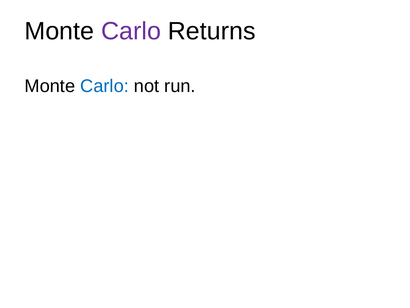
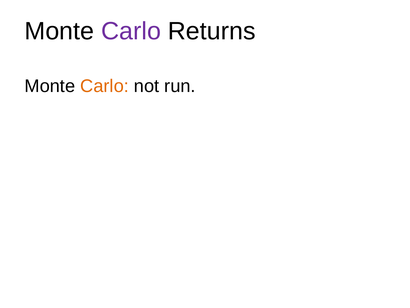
Carlo at (105, 86) colour: blue -> orange
